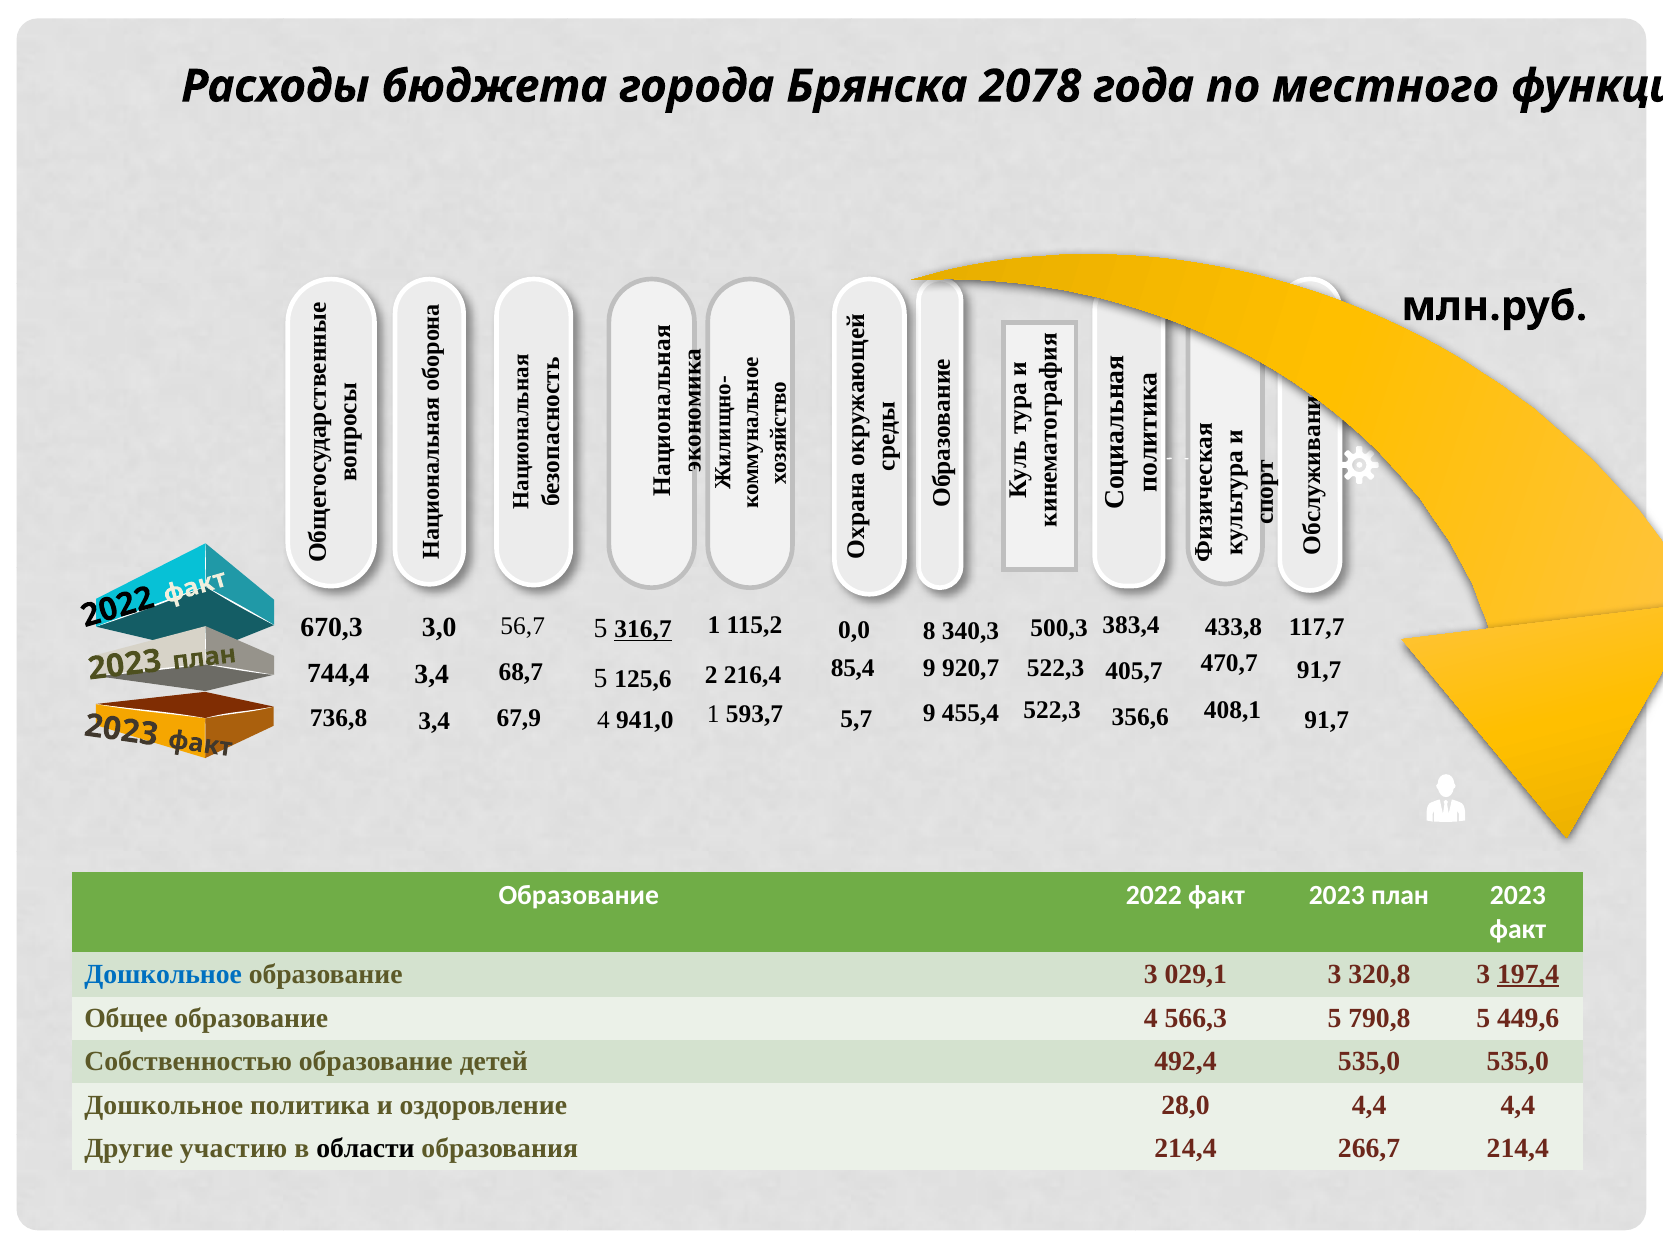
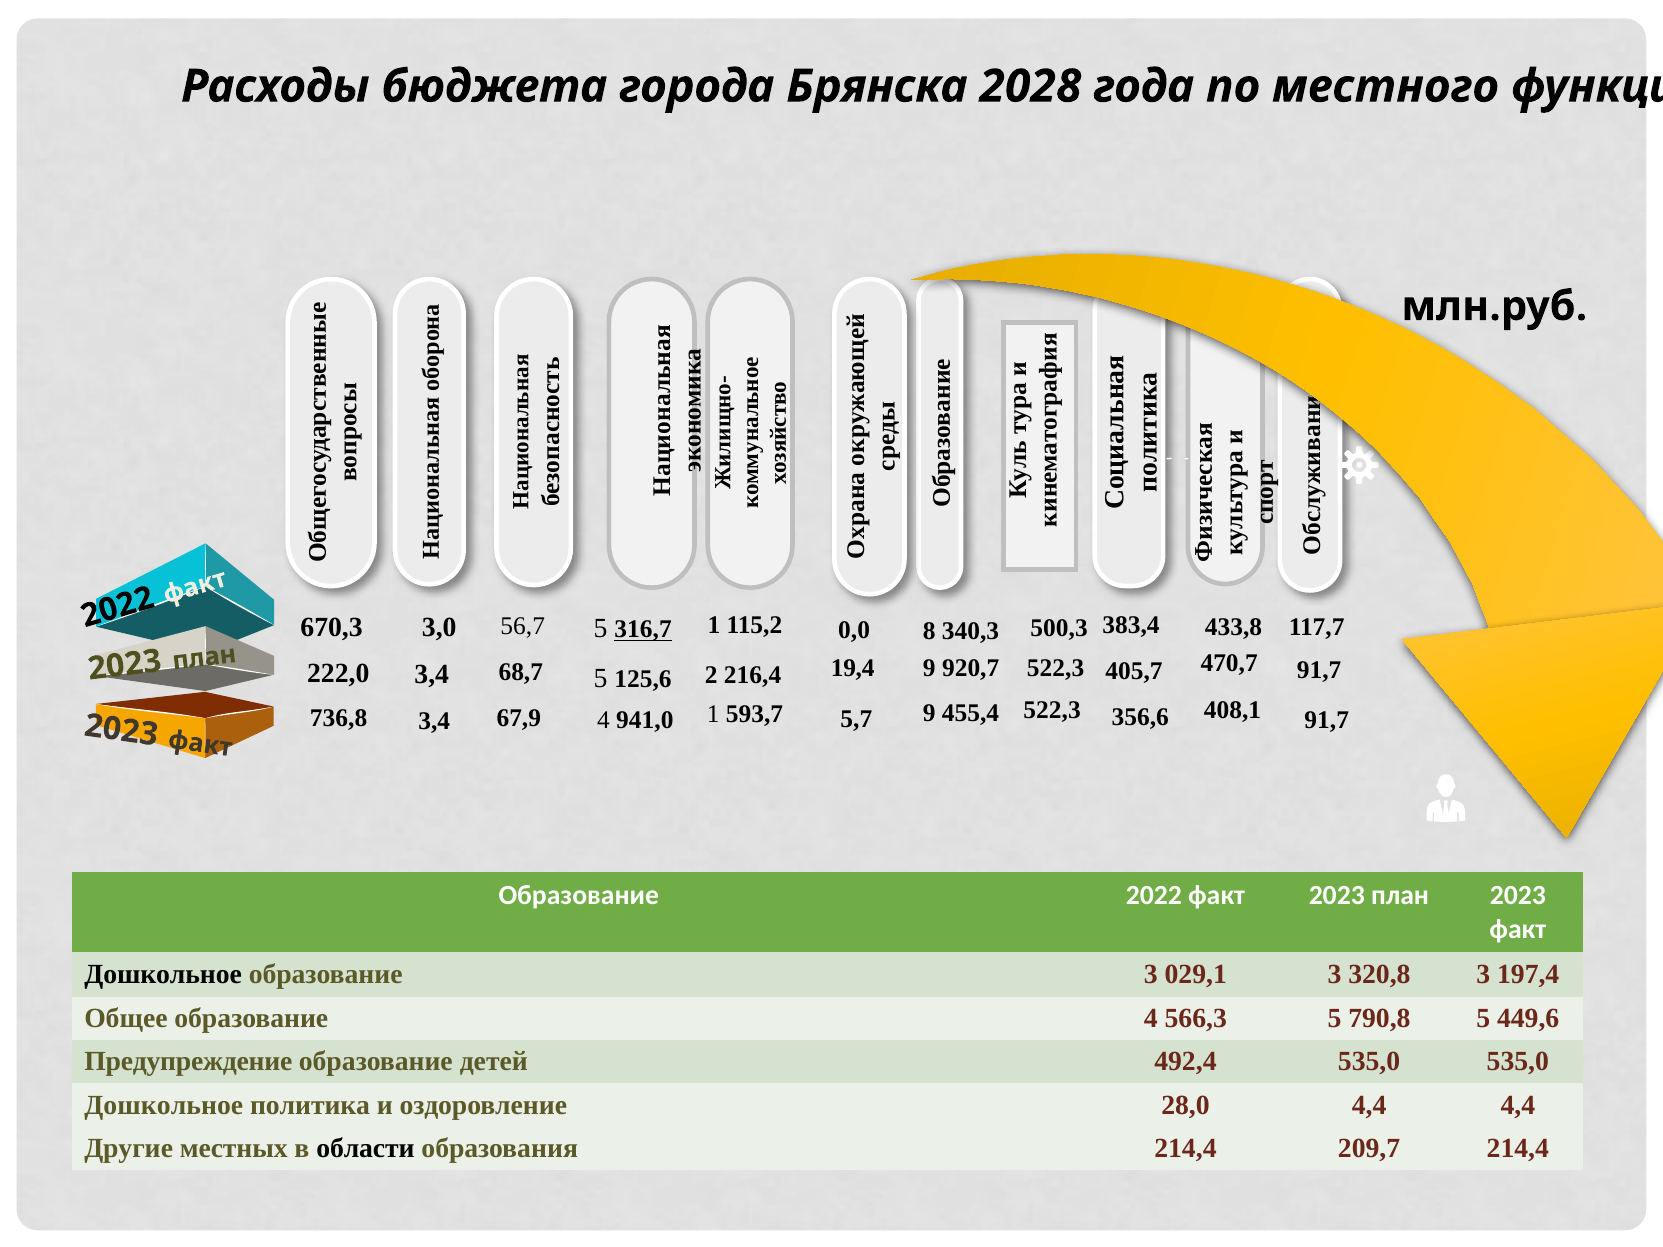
2078: 2078 -> 2028
85,4: 85,4 -> 19,4
744,4: 744,4 -> 222,0
Дошкольное at (163, 974) colour: blue -> black
197,4 underline: present -> none
Собственностью: Собственностью -> Предупреждение
участию: участию -> местных
266,7: 266,7 -> 209,7
